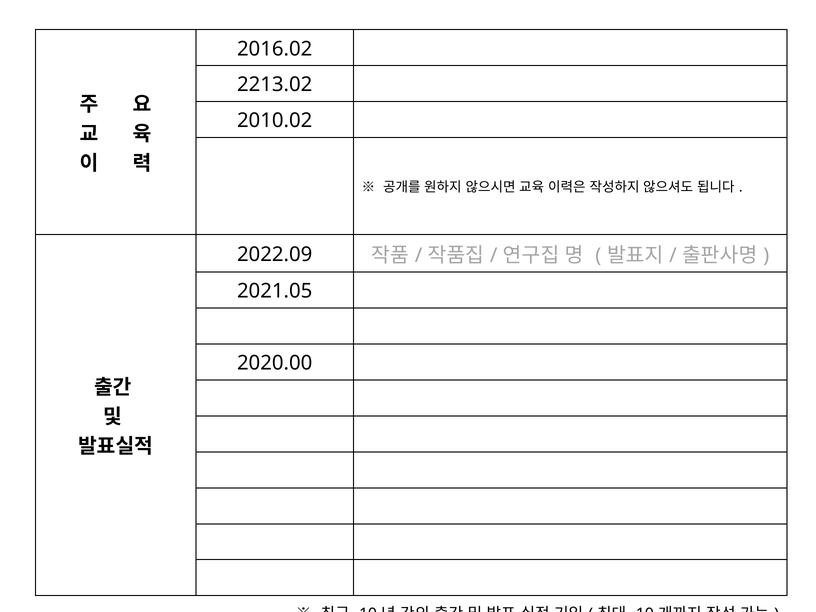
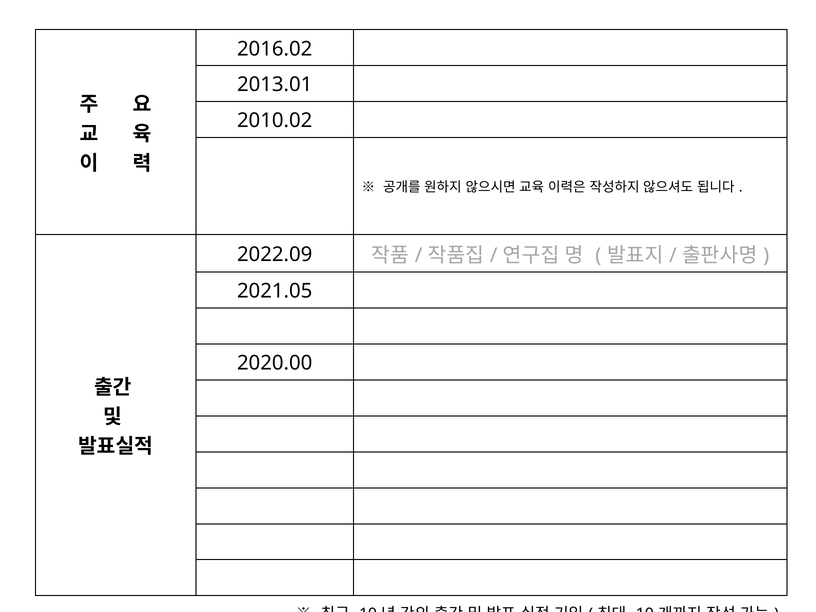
2213.02: 2213.02 -> 2013.01
